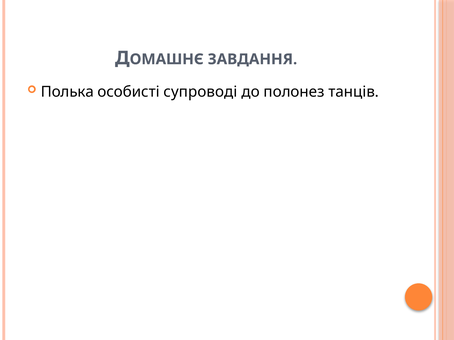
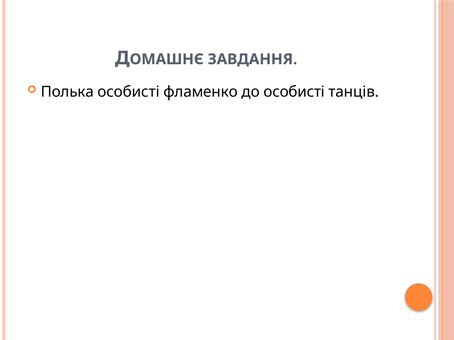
супроводі: супроводі -> фламенко
до полонез: полонез -> особисті
